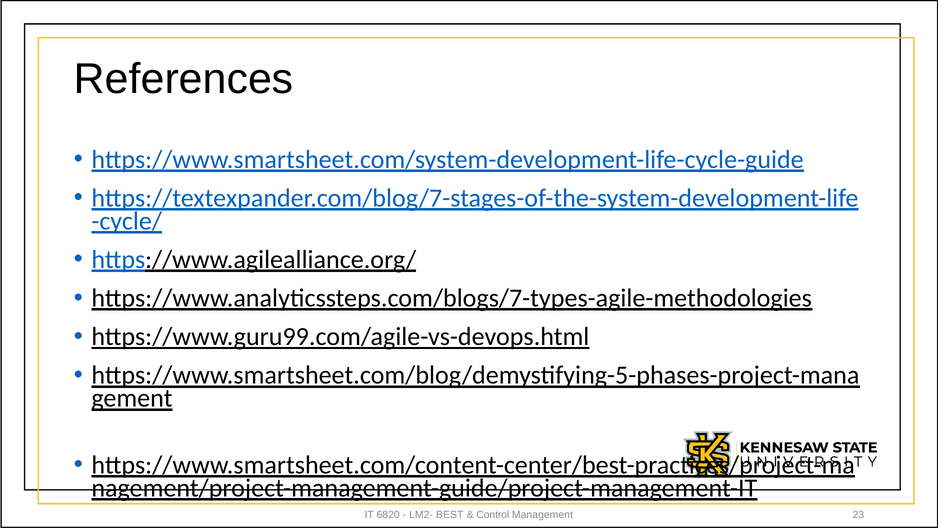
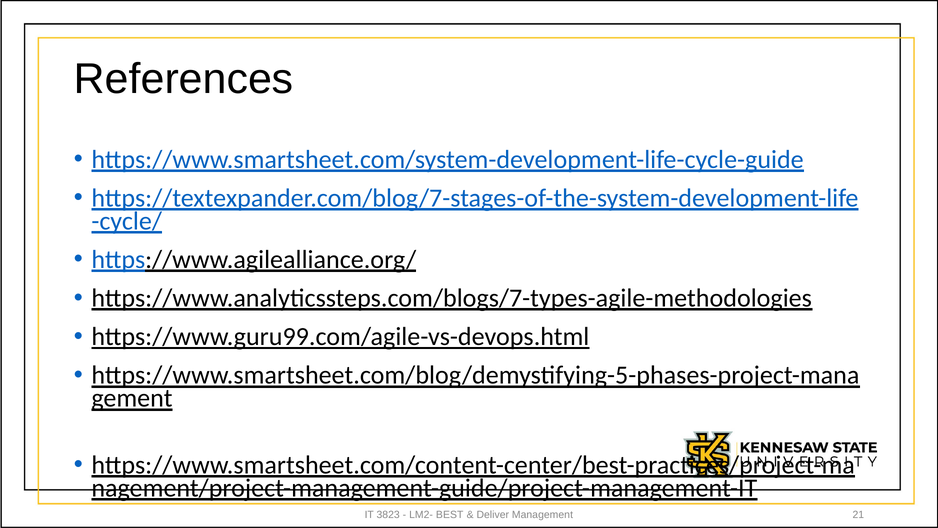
6820: 6820 -> 3823
Control: Control -> Deliver
23: 23 -> 21
